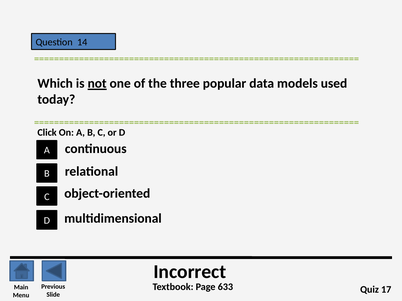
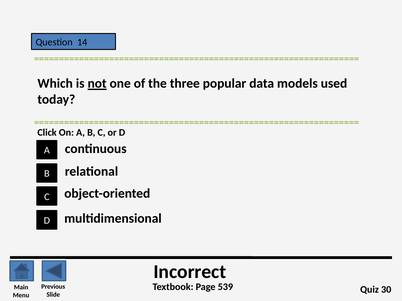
633: 633 -> 539
17: 17 -> 30
